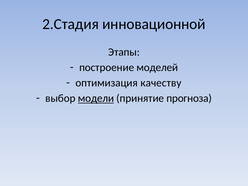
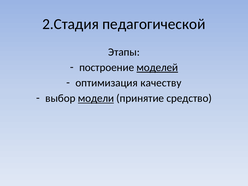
инновационной: инновационной -> педагогической
моделей underline: none -> present
прогноза: прогноза -> средство
